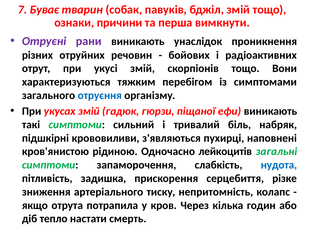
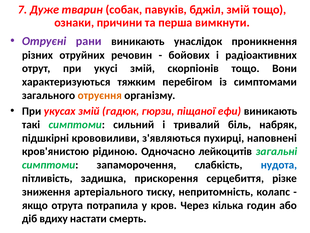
Буває: Буває -> Дуже
отруєння colour: blue -> orange
тепло: тепло -> вдиху
